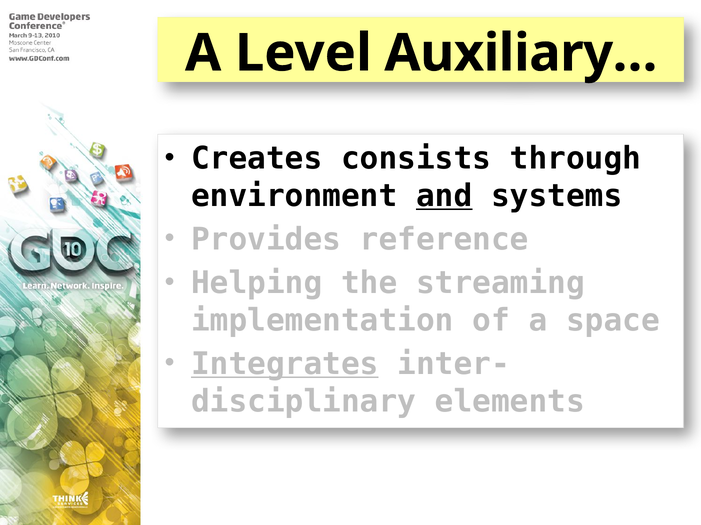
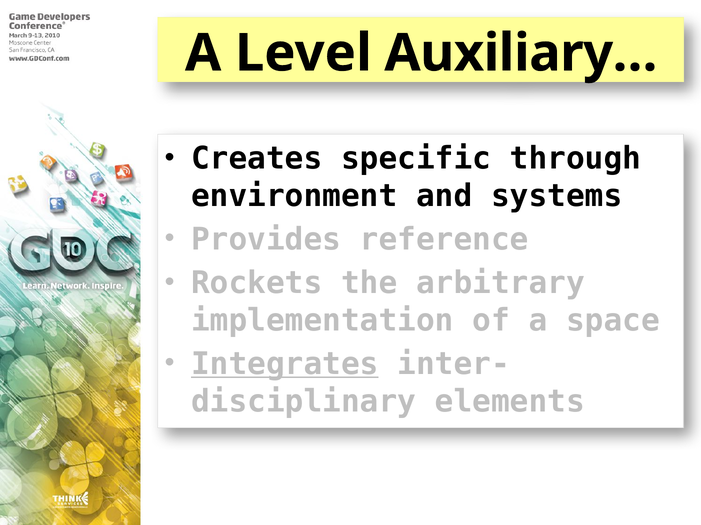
consists: consists -> specific
and underline: present -> none
Helping: Helping -> Rockets
streaming: streaming -> arbitrary
